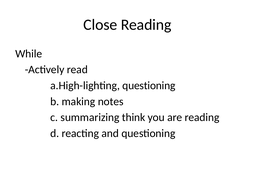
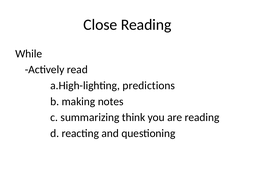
a.High-lighting questioning: questioning -> predictions
